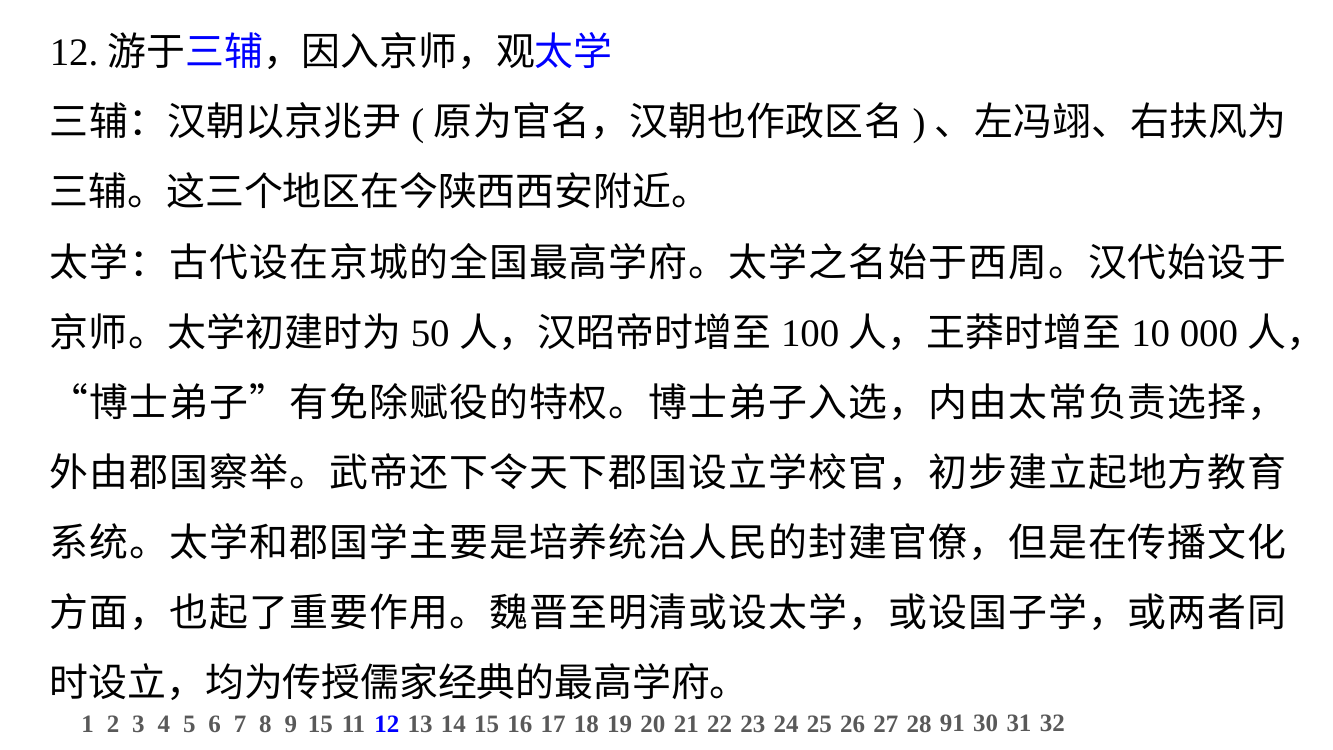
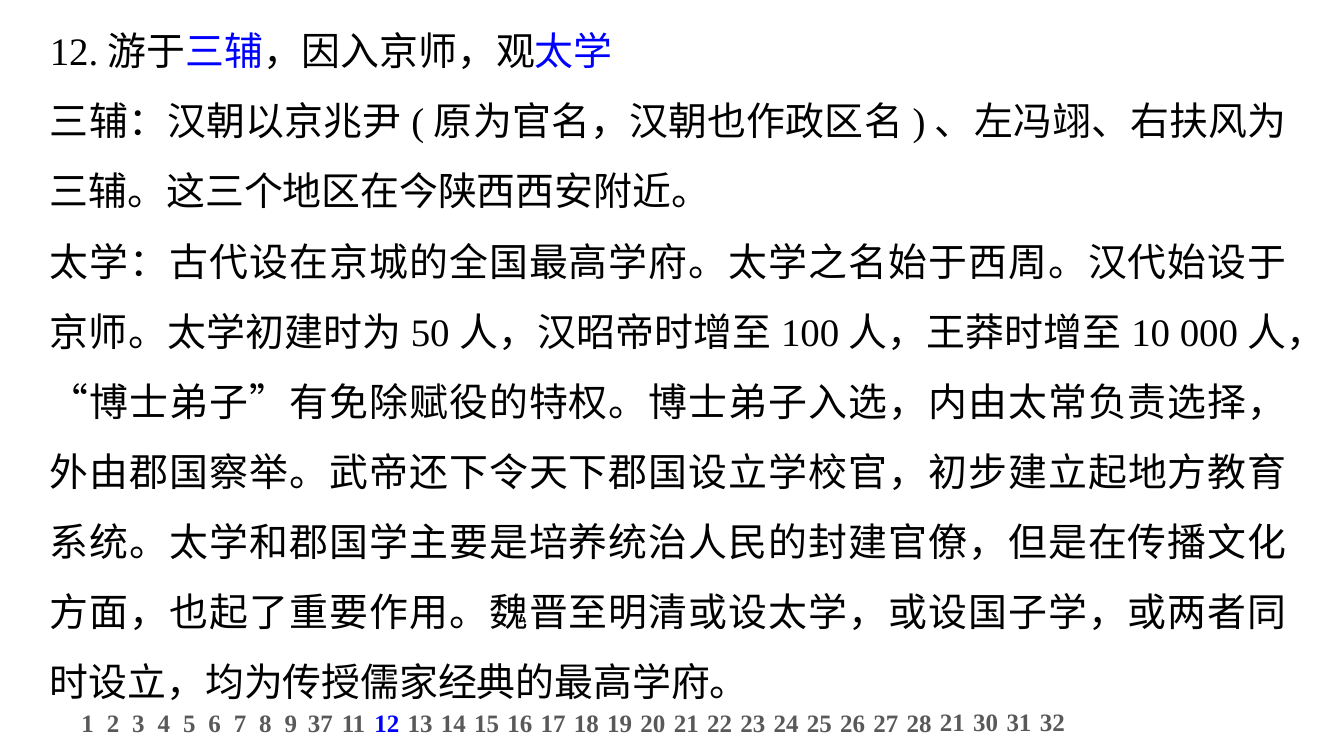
9 15: 15 -> 37
28 91: 91 -> 21
